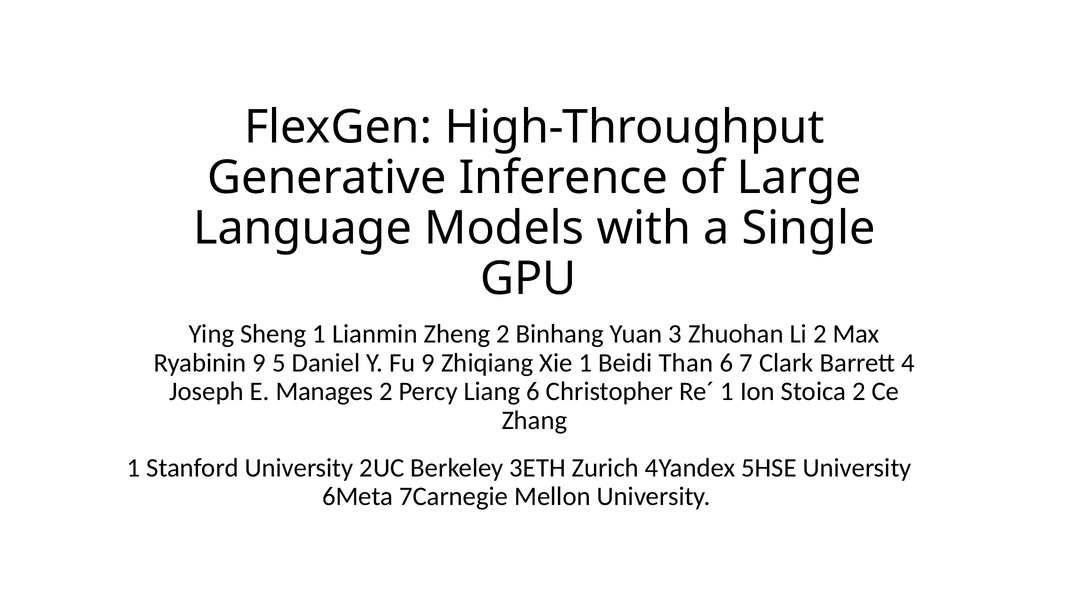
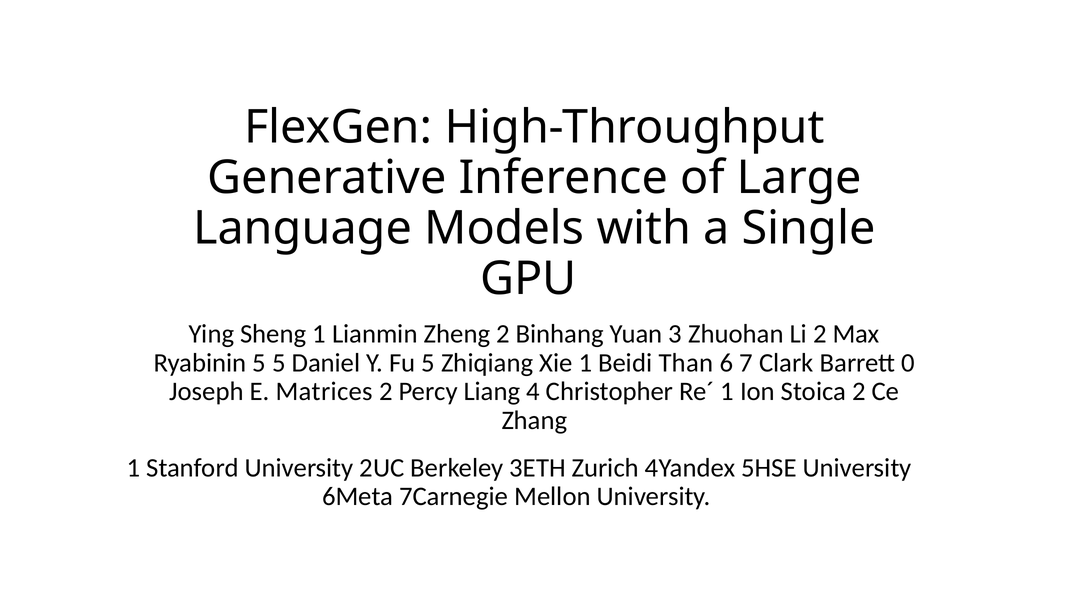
Ryabinin 9: 9 -> 5
Fu 9: 9 -> 5
4: 4 -> 0
Manages: Manages -> Matrices
Liang 6: 6 -> 4
